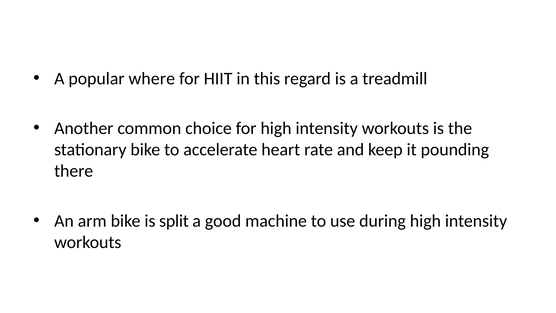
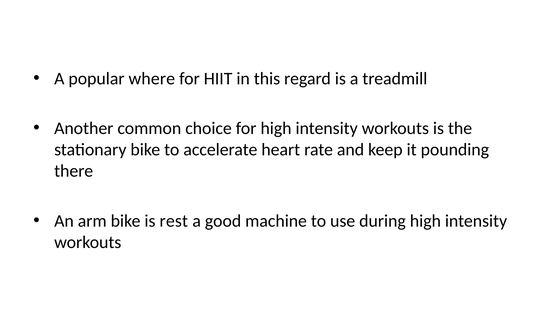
split: split -> rest
